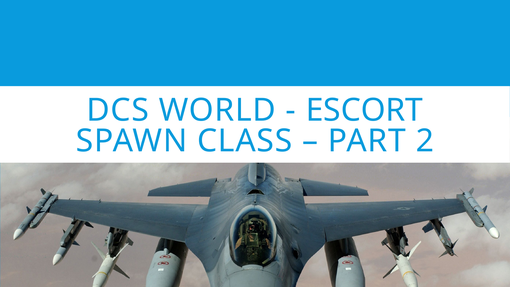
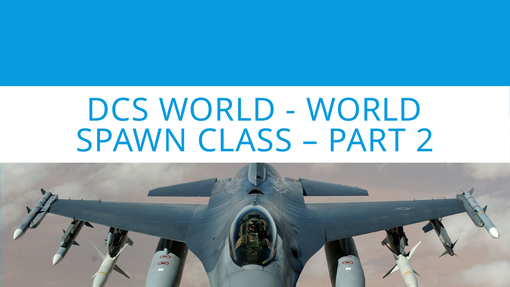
ESCORT at (364, 110): ESCORT -> WORLD
